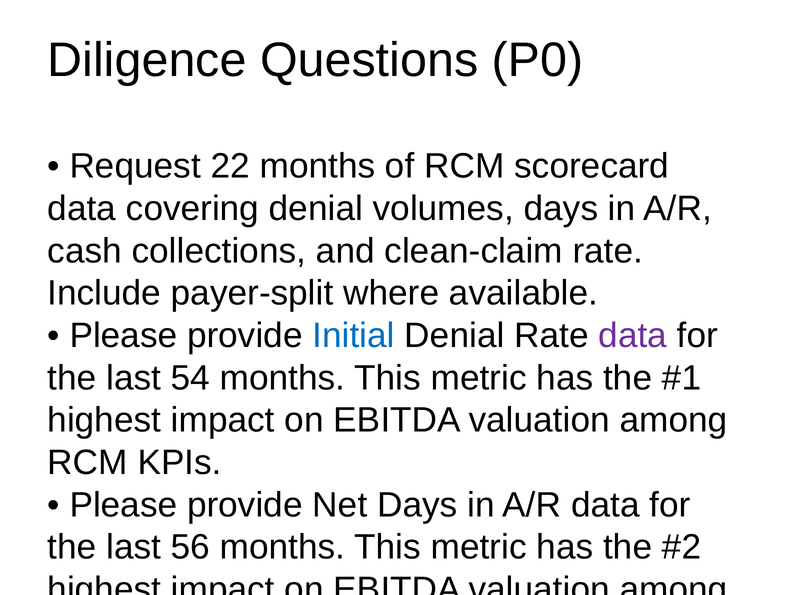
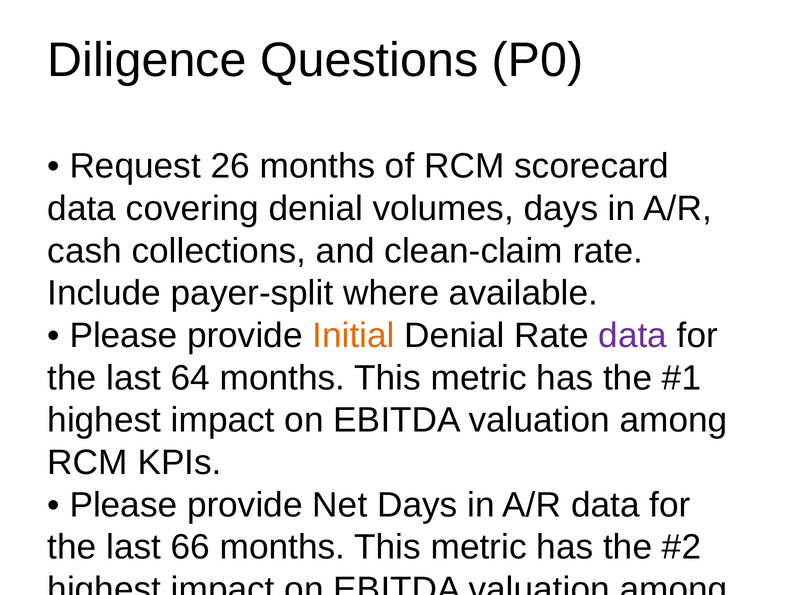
22: 22 -> 26
Initial colour: blue -> orange
54: 54 -> 64
56: 56 -> 66
